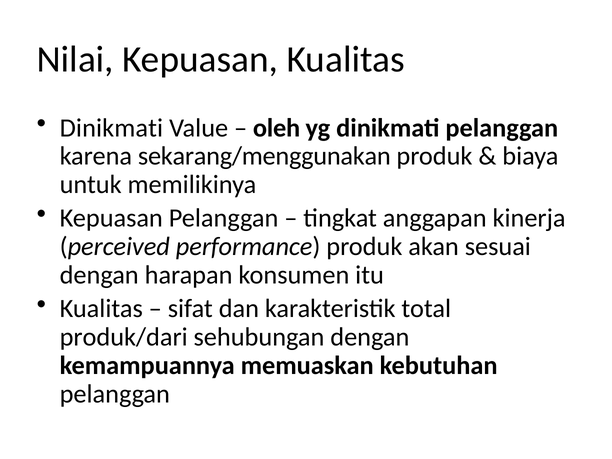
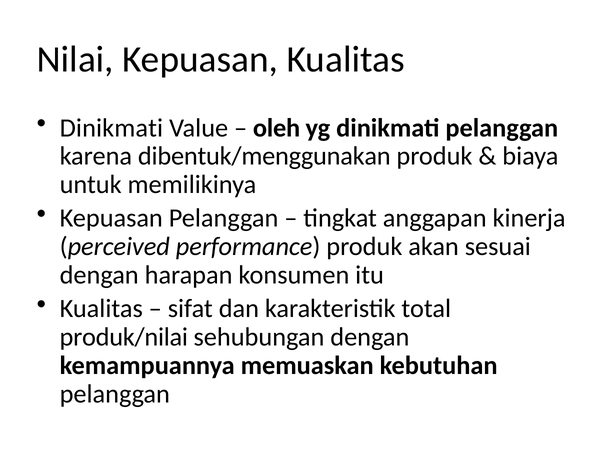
sekarang/menggunakan: sekarang/menggunakan -> dibentuk/menggunakan
produk/dari: produk/dari -> produk/nilai
